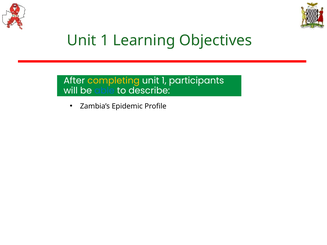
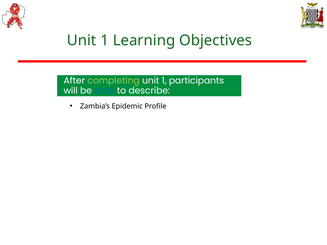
completing colour: yellow -> light green
